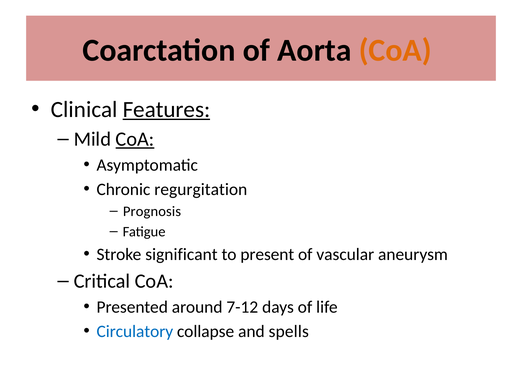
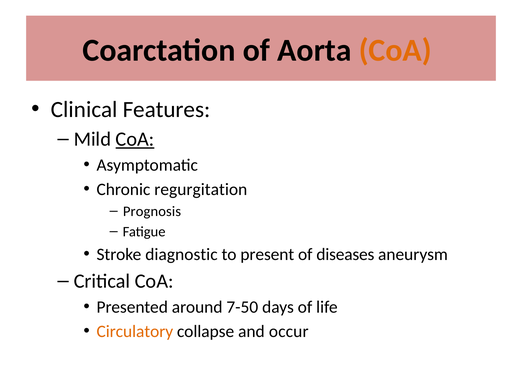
Features underline: present -> none
significant: significant -> diagnostic
vascular: vascular -> diseases
7-12: 7-12 -> 7-50
Circulatory colour: blue -> orange
spells: spells -> occur
